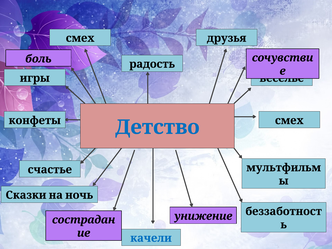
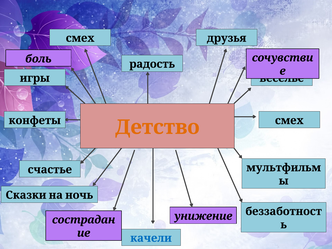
Детство colour: blue -> orange
